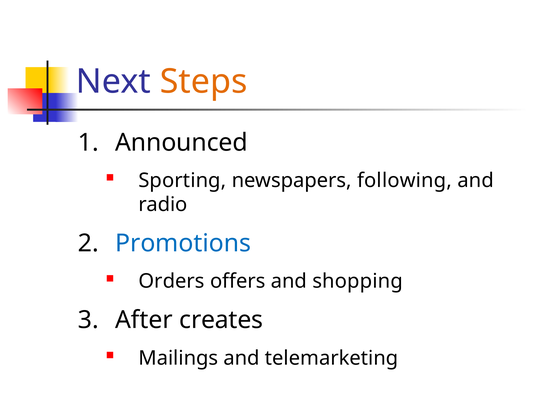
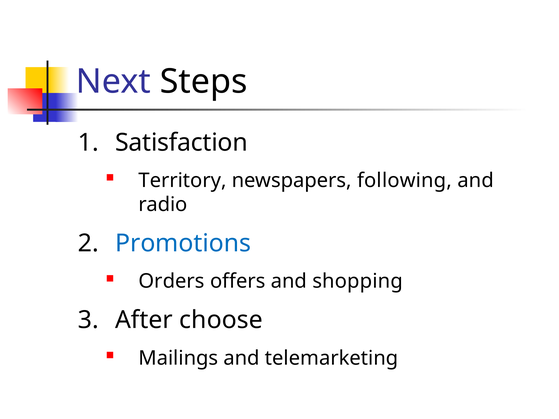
Steps colour: orange -> black
Announced: Announced -> Satisfaction
Sporting: Sporting -> Territory
creates: creates -> choose
